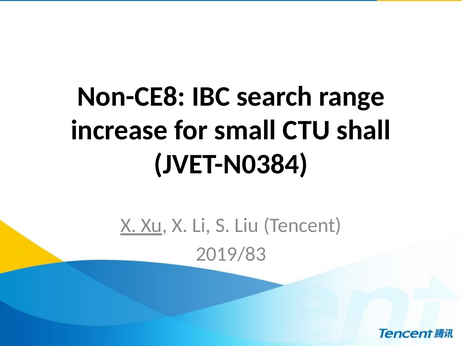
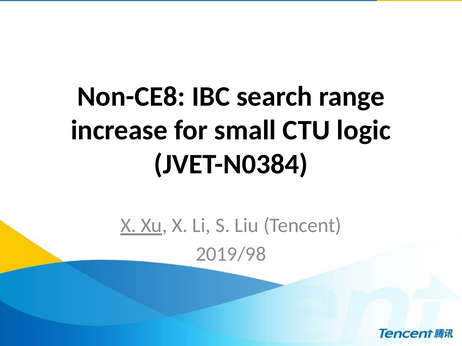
shall: shall -> logic
2019/83: 2019/83 -> 2019/98
